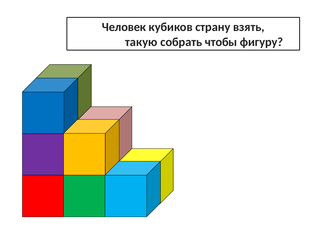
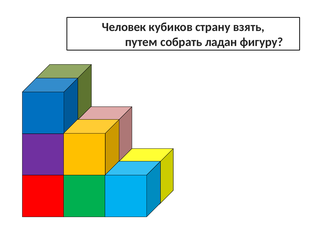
такую: такую -> путем
чтобы: чтобы -> ладан
